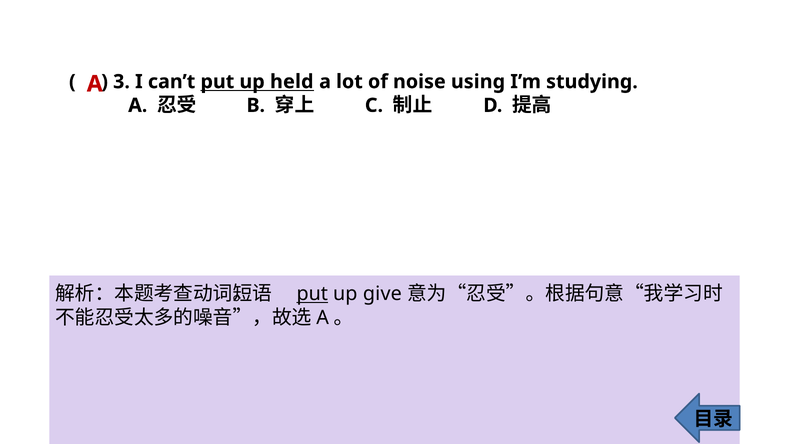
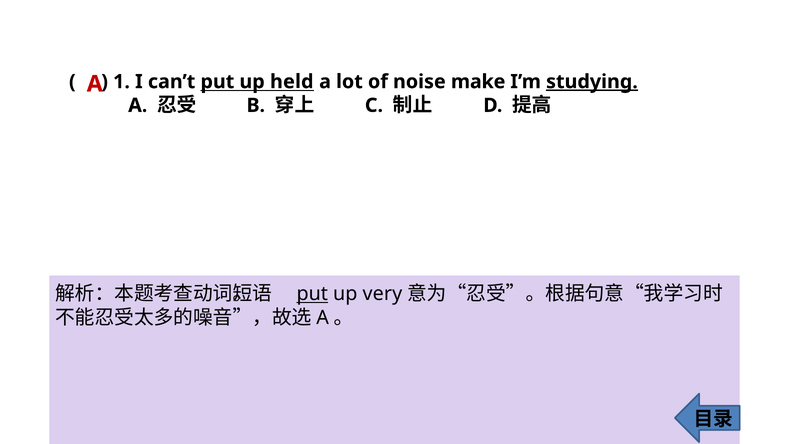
3: 3 -> 1
using: using -> make
studying underline: none -> present
give: give -> very
